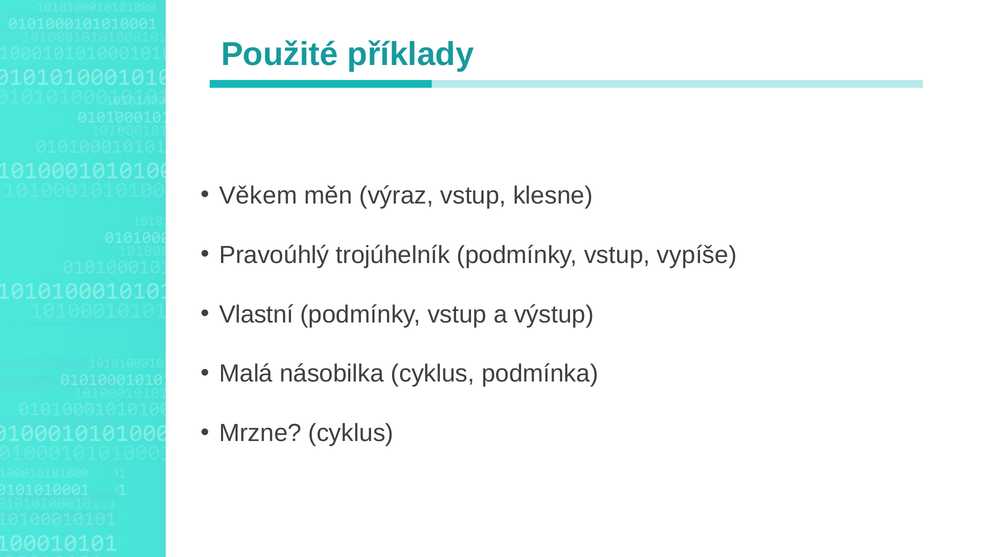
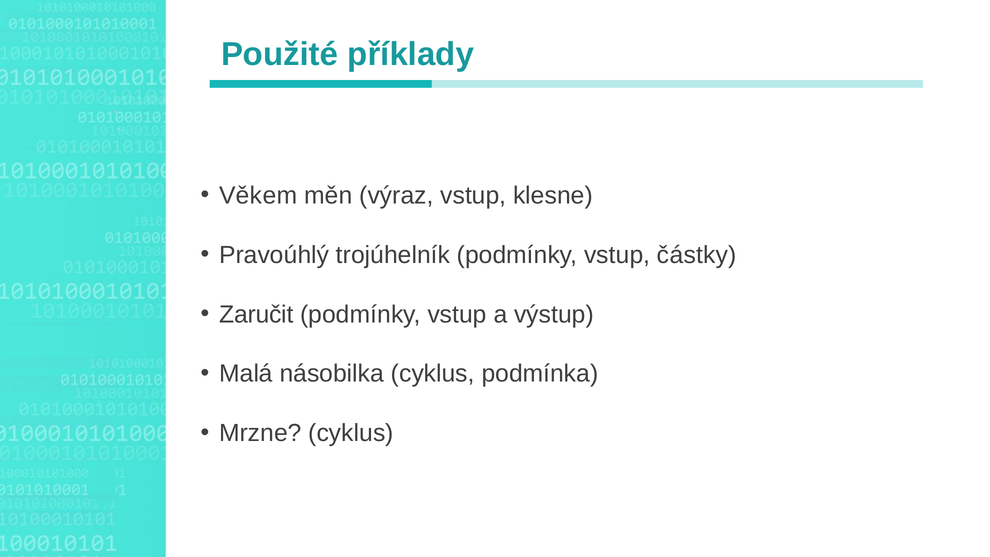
vypíše: vypíše -> částky
Vlastní: Vlastní -> Zaručit
